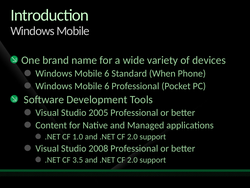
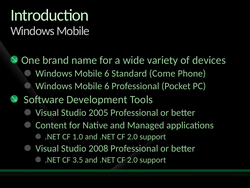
When: When -> Come
